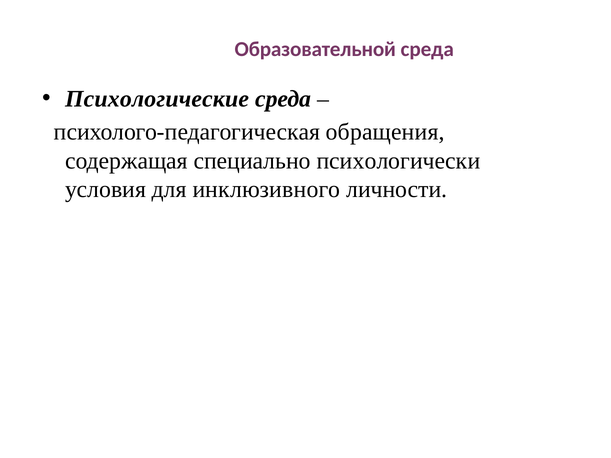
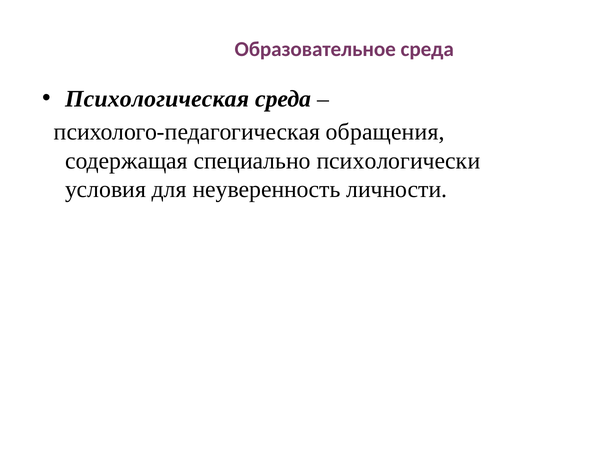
Образовательной: Образовательной -> Образовательное
Психологические: Психологические -> Психологическая
инклюзивного: инклюзивного -> неуверенность
